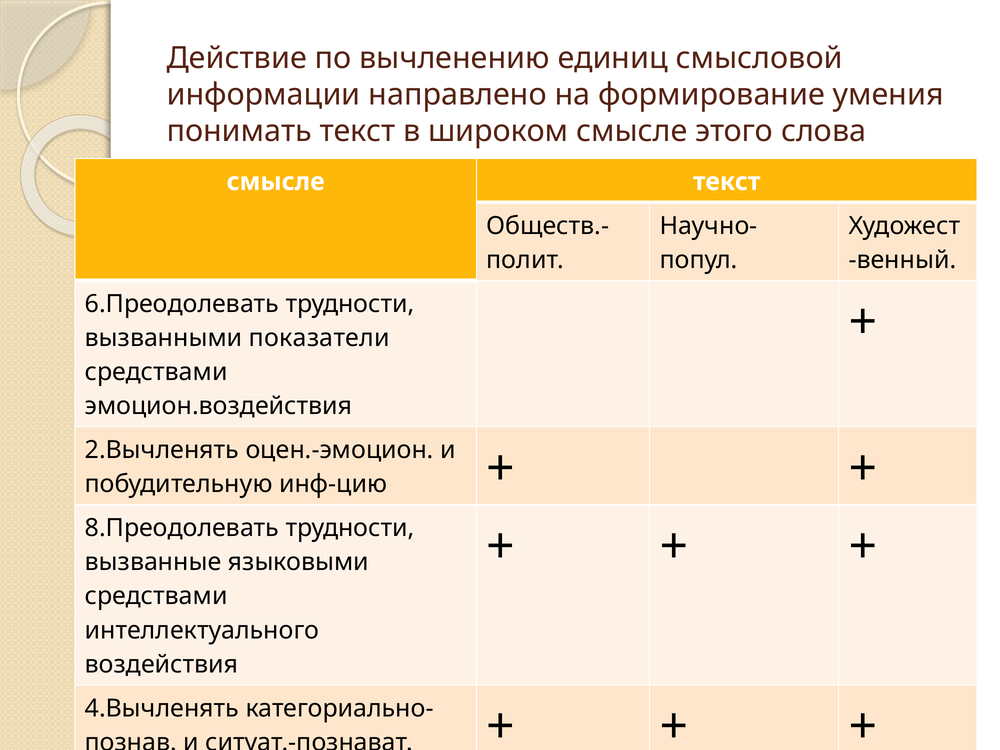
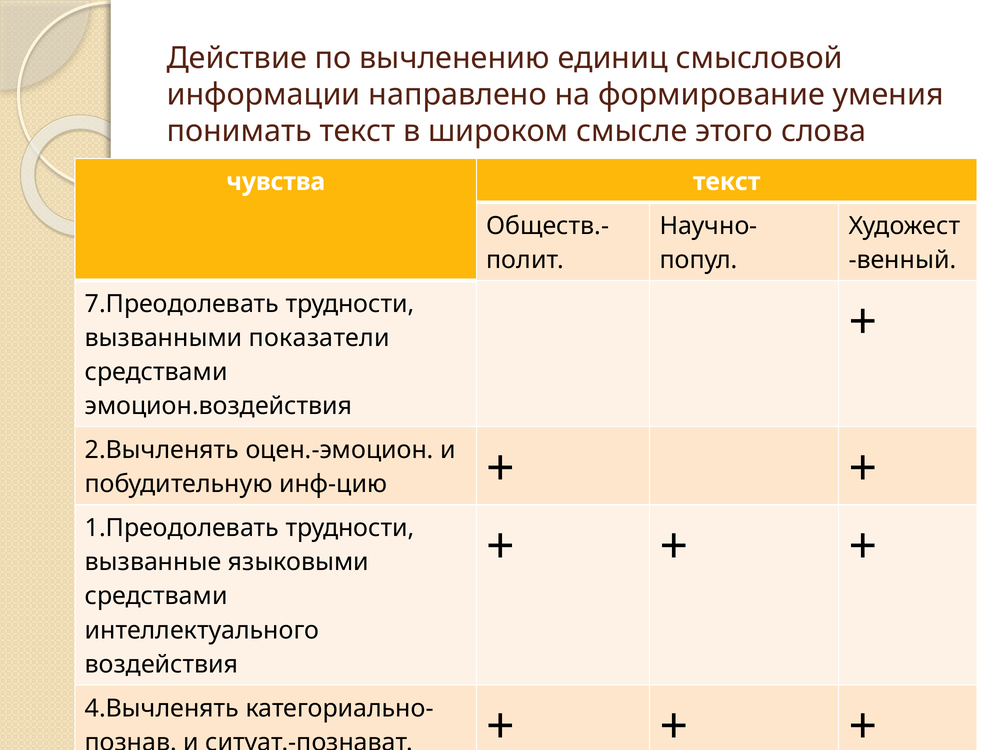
смысле at (276, 182): смысле -> чувства
6.Преодолевать: 6.Преодолевать -> 7.Преодолевать
8.Преодолевать: 8.Преодолевать -> 1.Преодолевать
